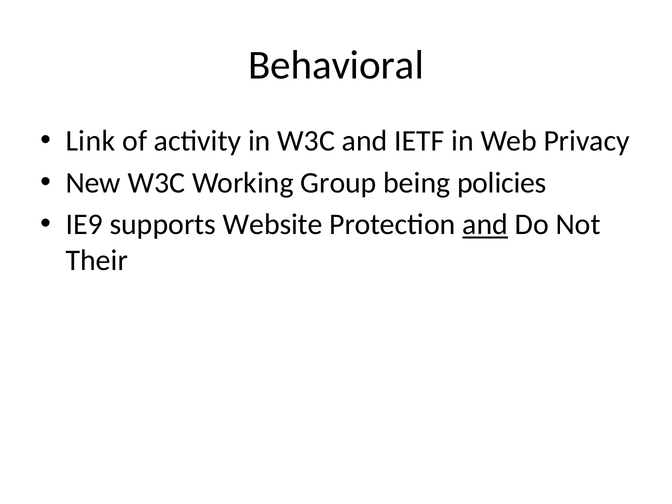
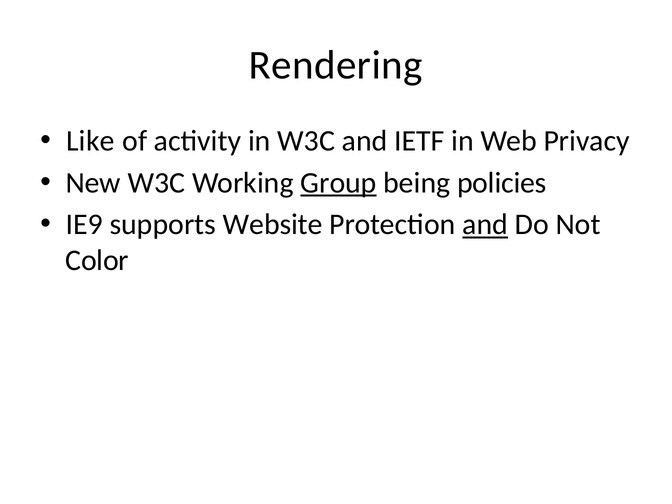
Behavioral: Behavioral -> Rendering
Link: Link -> Like
Group underline: none -> present
Their: Their -> Color
